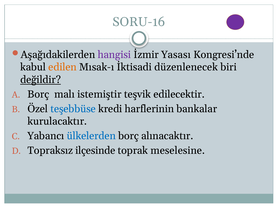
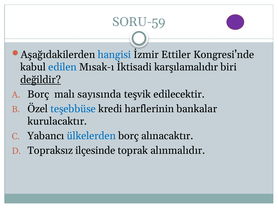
SORU-16: SORU-16 -> SORU-59
hangisi colour: purple -> blue
Yasası: Yasası -> Ettiler
edilen colour: orange -> blue
düzenlenecek: düzenlenecek -> karşılamalıdır
istemiştir: istemiştir -> sayısında
meselesine: meselesine -> alınmalıdır
